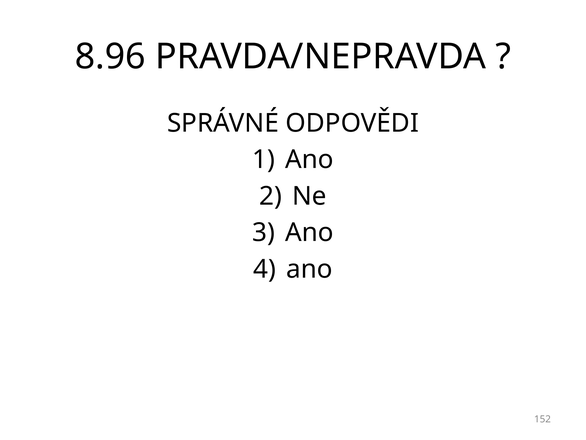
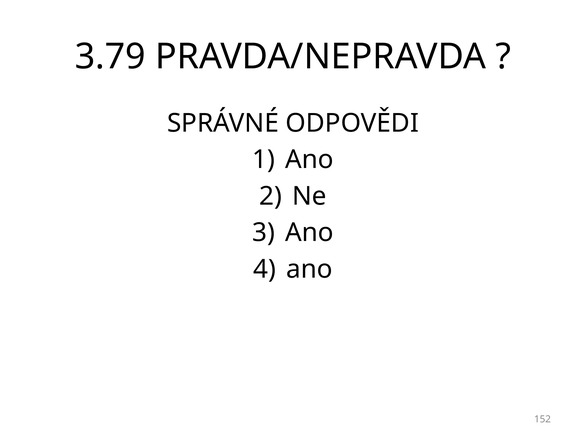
8.96: 8.96 -> 3.79
